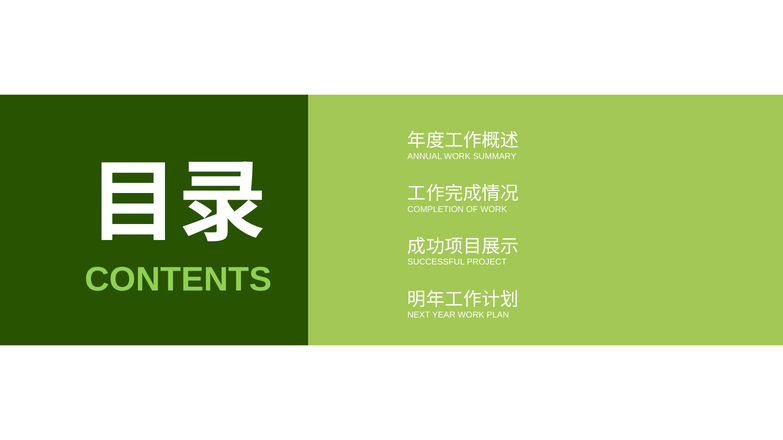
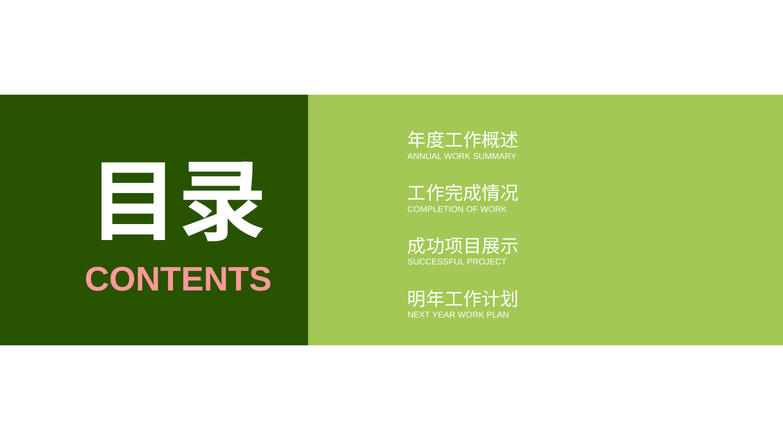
CONTENTS colour: light green -> pink
